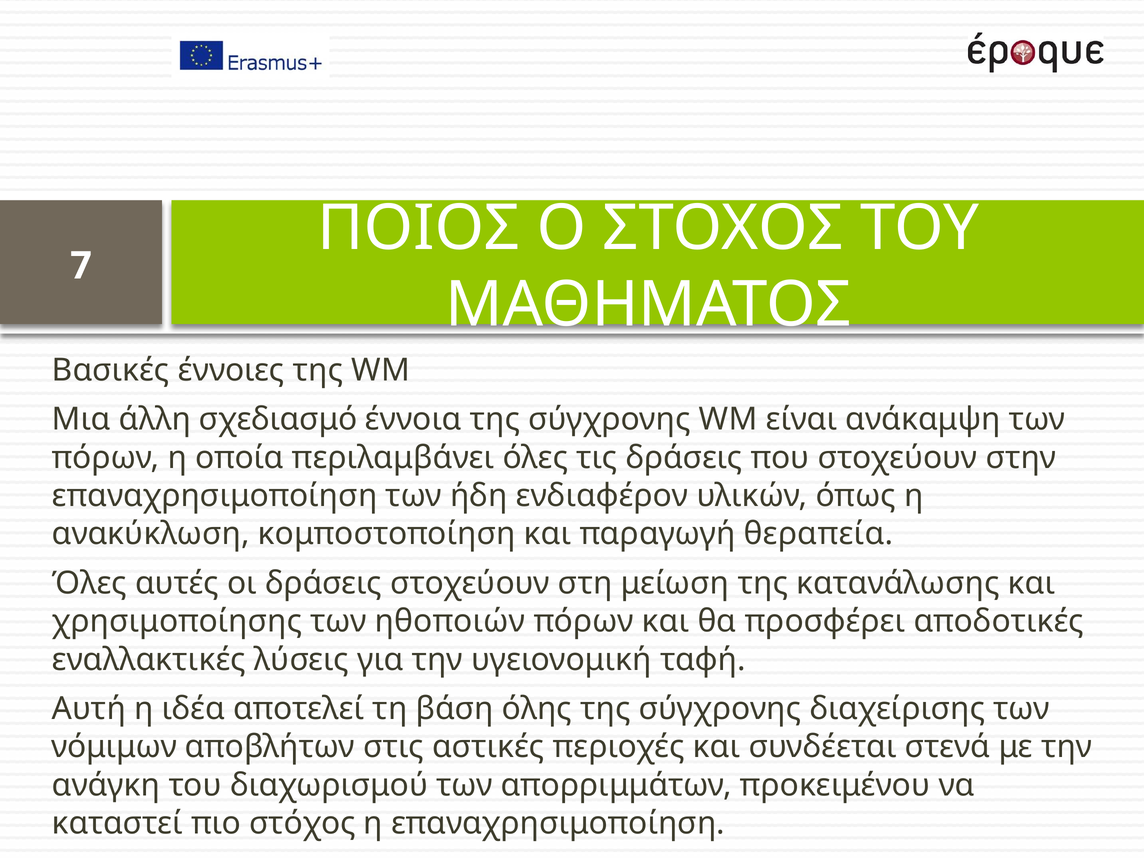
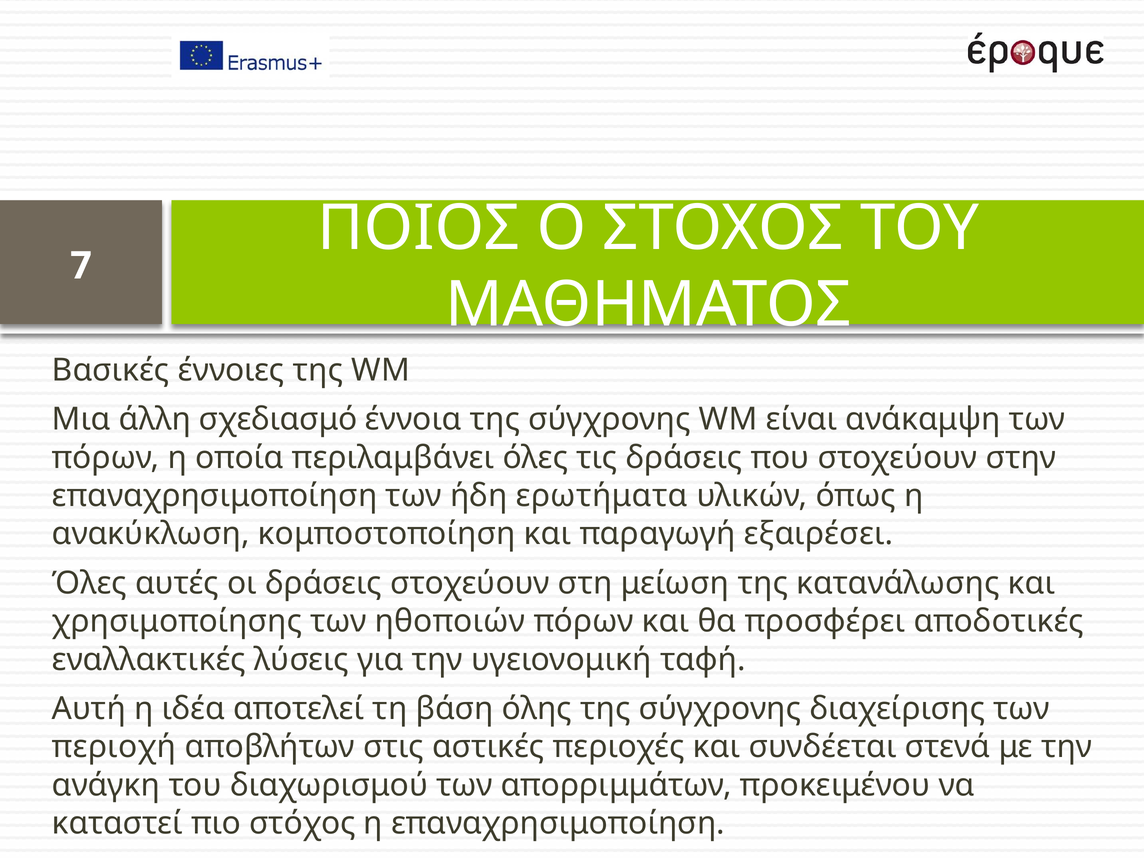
ενδιαφέρον: ενδιαφέρον -> ερωτήματα
θεραπεία: θεραπεία -> εξαιρέσει
νόμιμων: νόμιμων -> περιοχή
